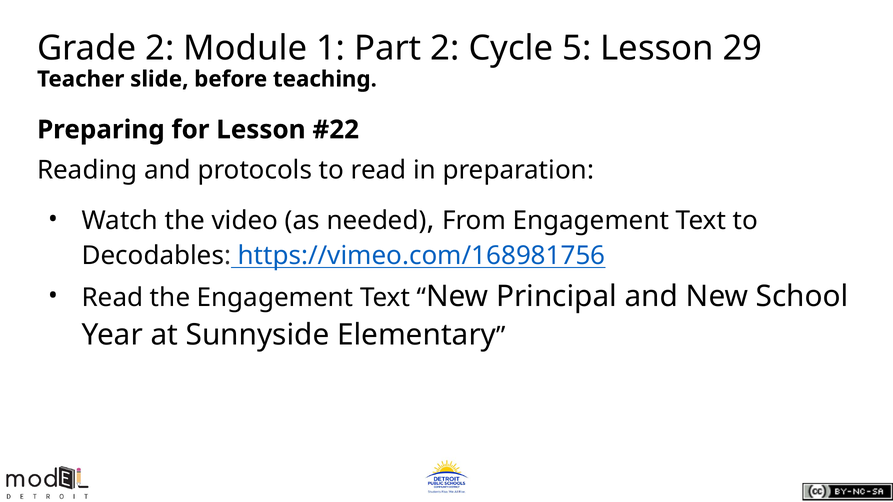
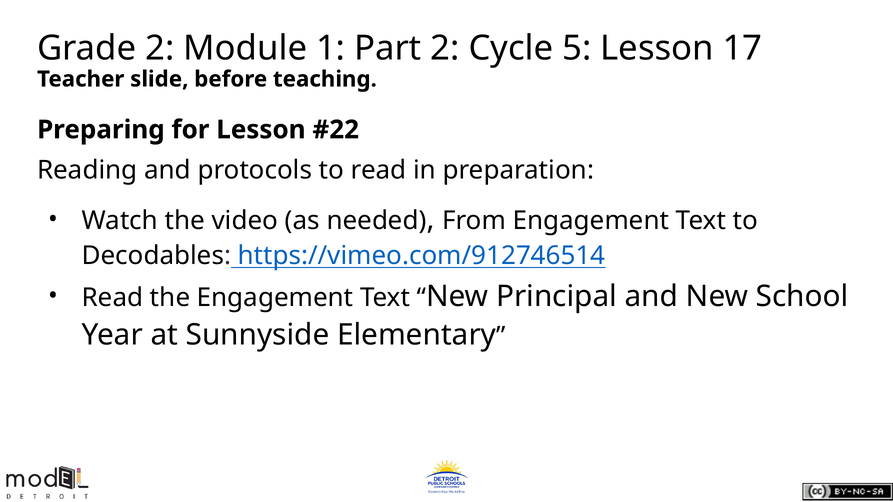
29: 29 -> 17
https://vimeo.com/168981756: https://vimeo.com/168981756 -> https://vimeo.com/912746514
